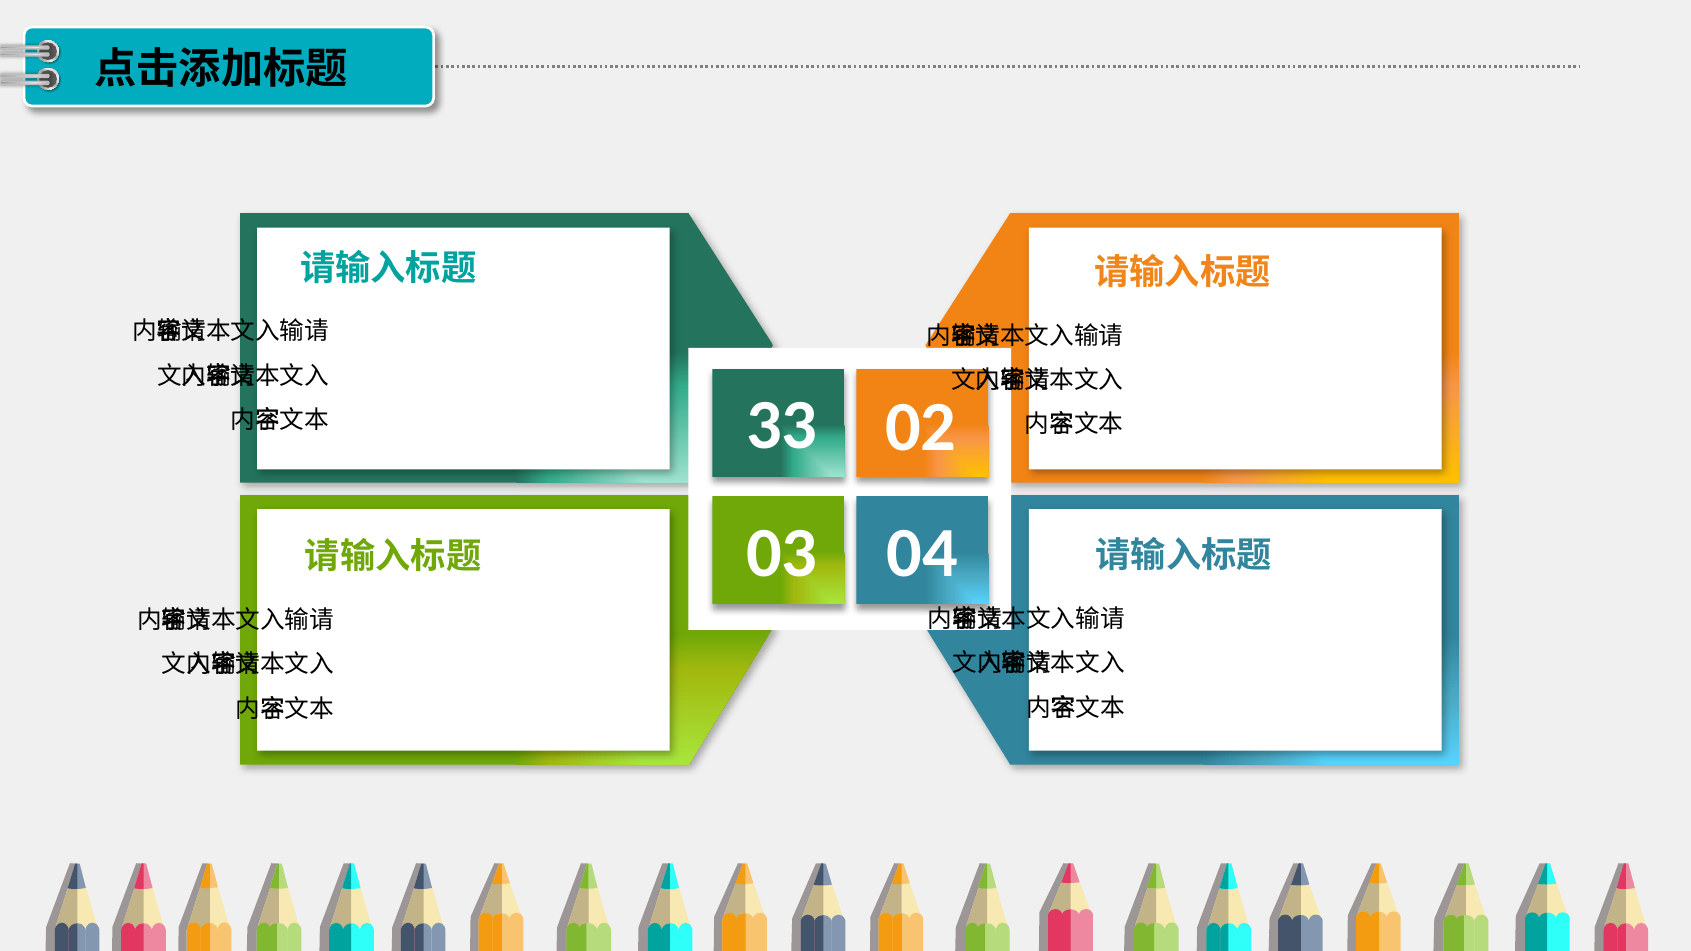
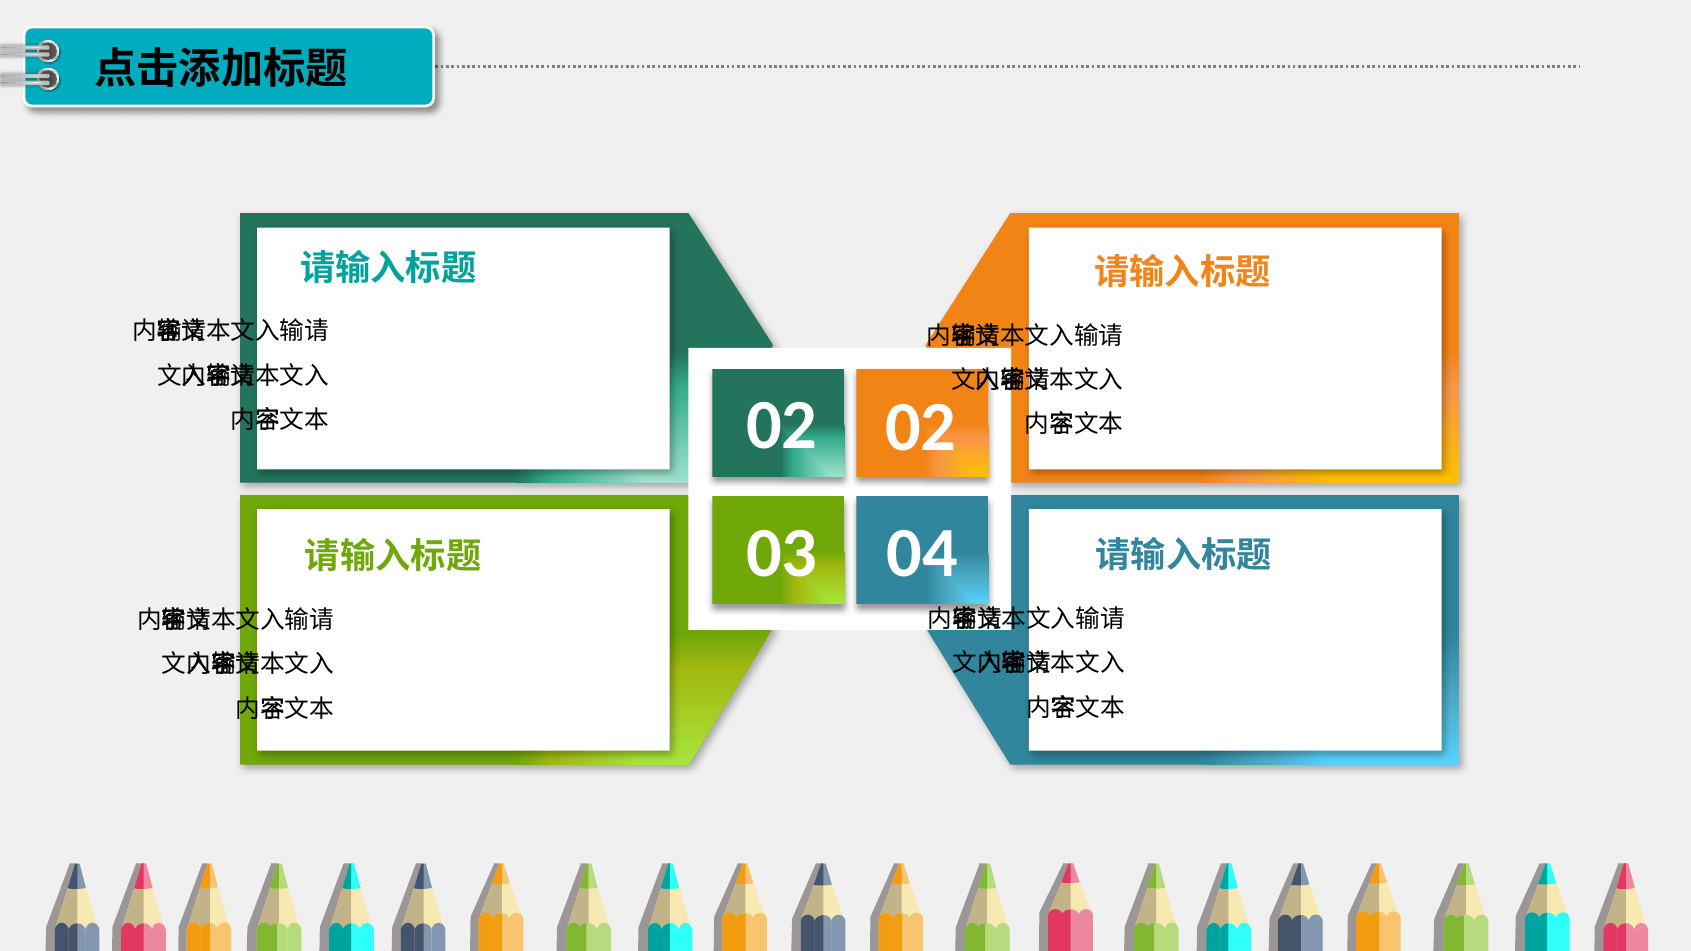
33 at (782, 425): 33 -> 02
